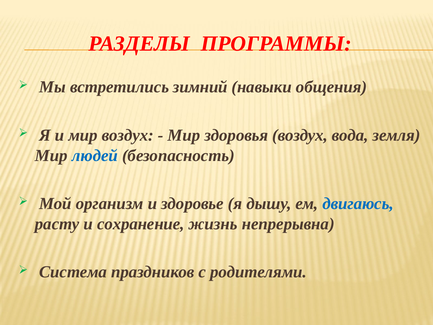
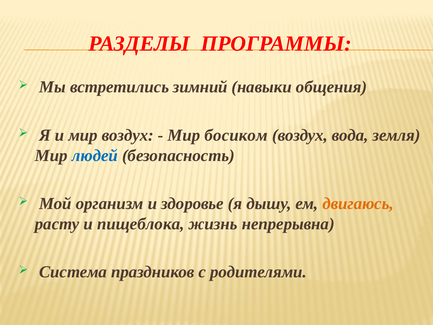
здоровья: здоровья -> босиком
двигаюсь colour: blue -> orange
сохранение: сохранение -> пищеблока
